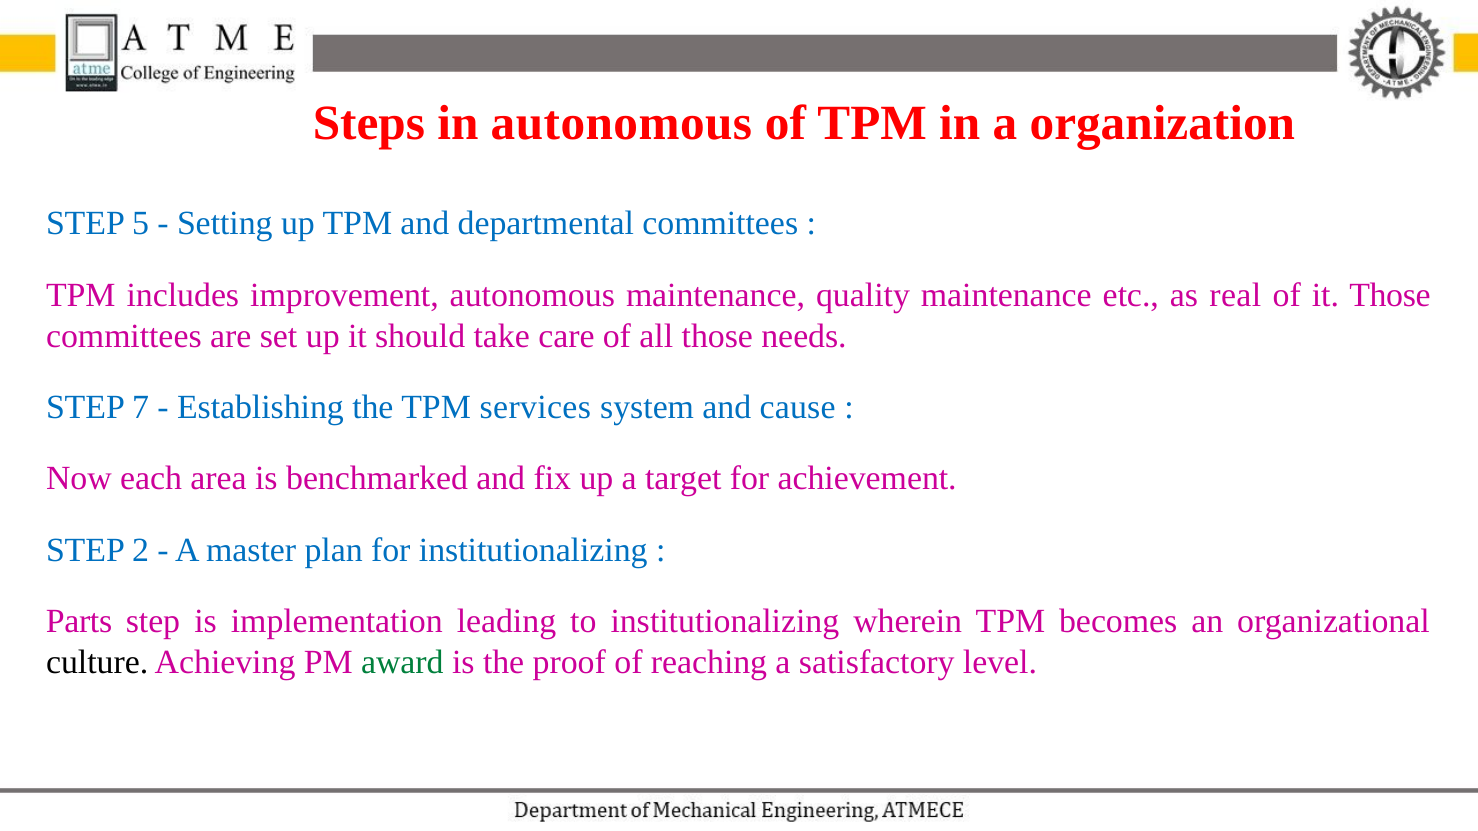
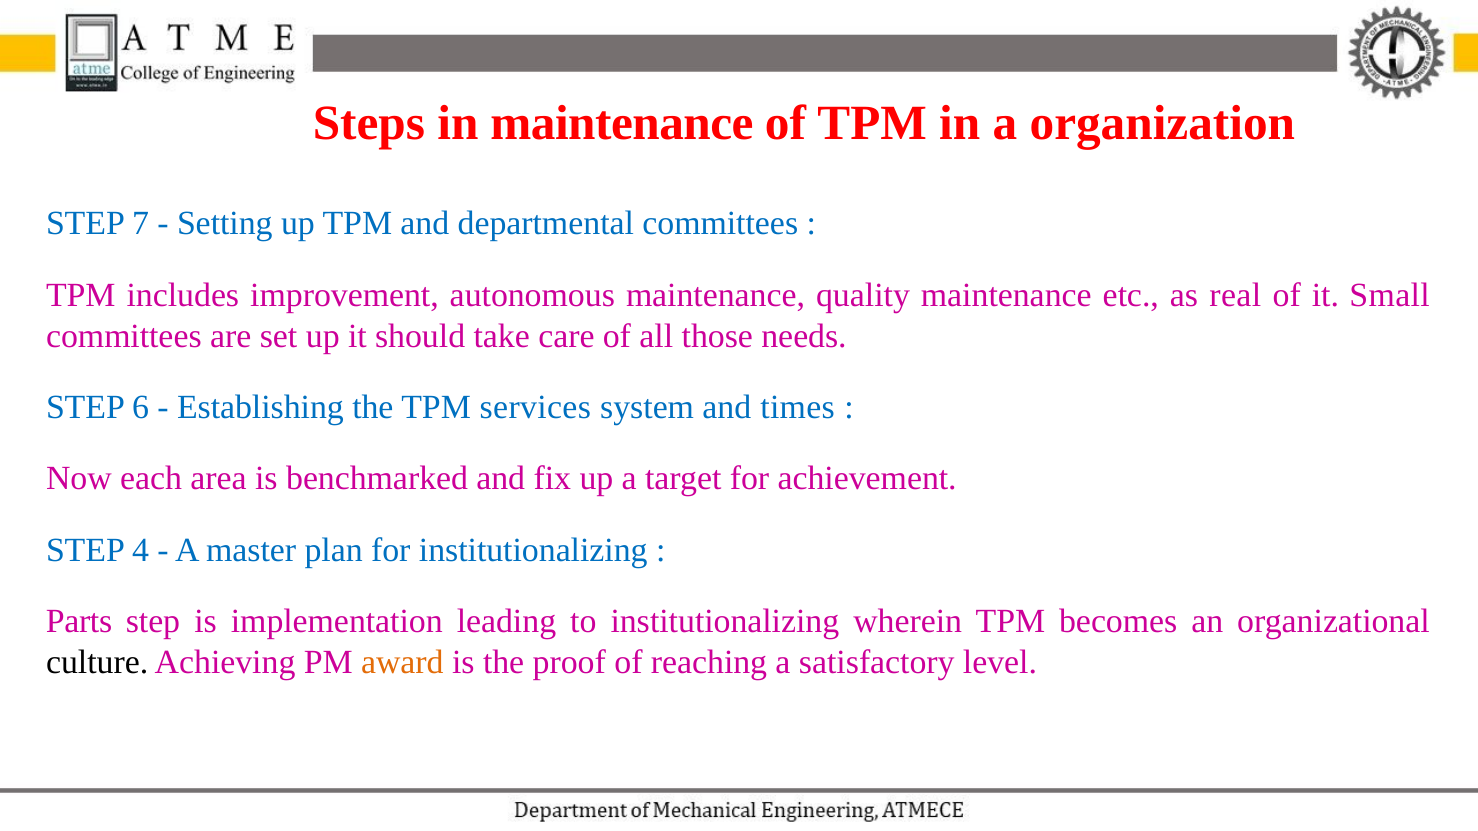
in autonomous: autonomous -> maintenance
5: 5 -> 7
it Those: Those -> Small
7: 7 -> 6
cause: cause -> times
2: 2 -> 4
award colour: green -> orange
